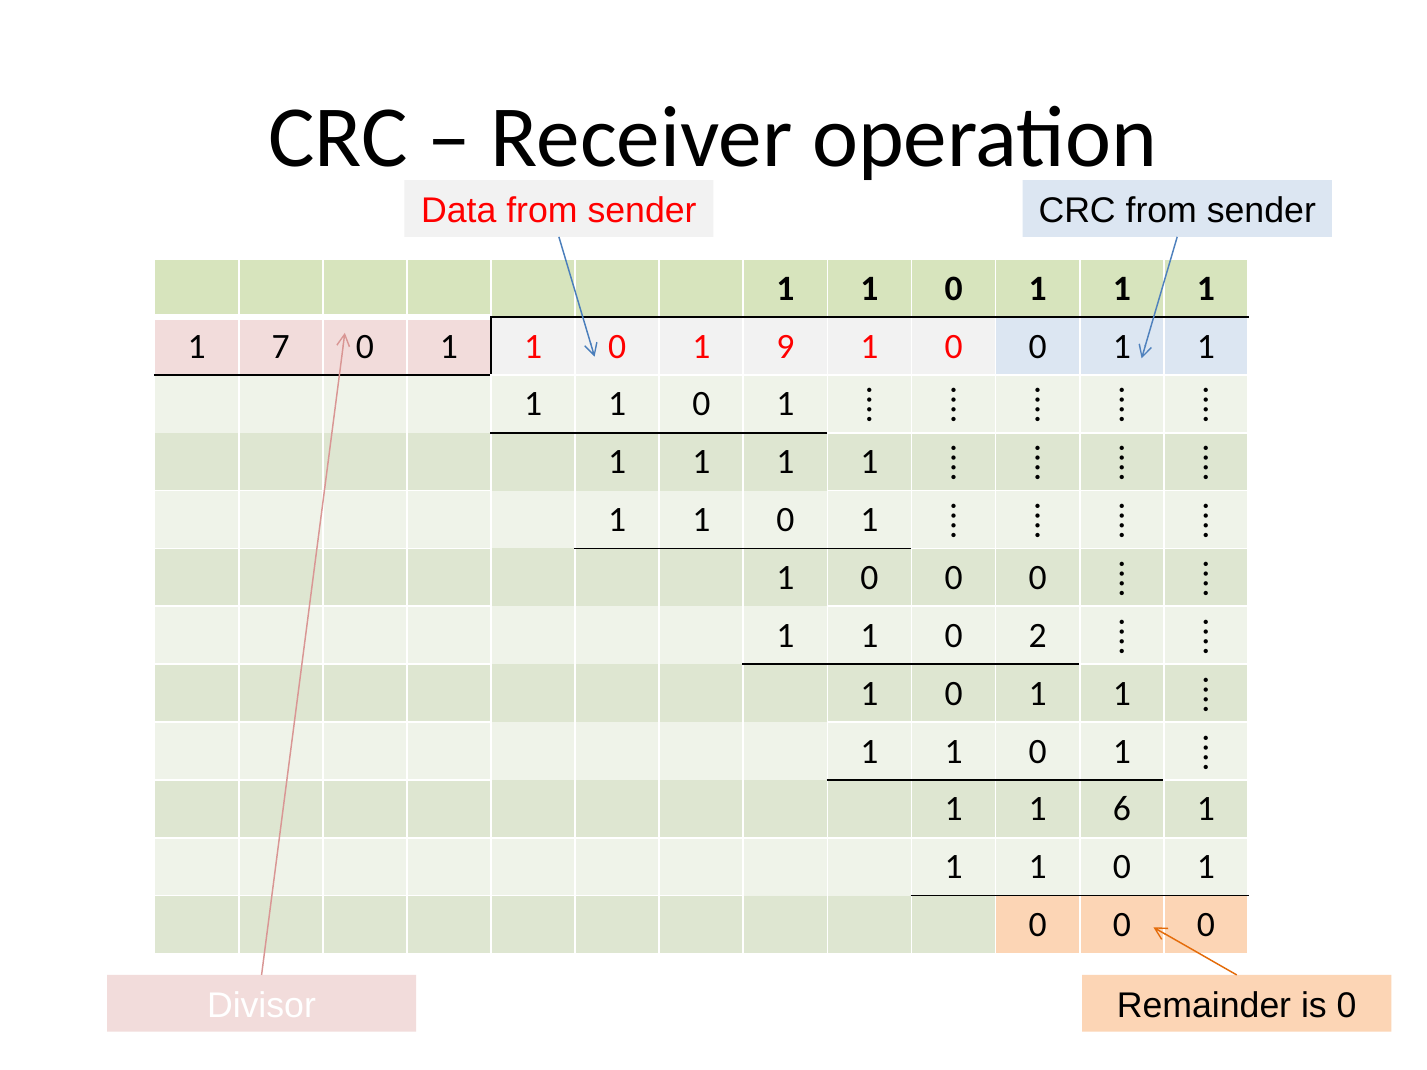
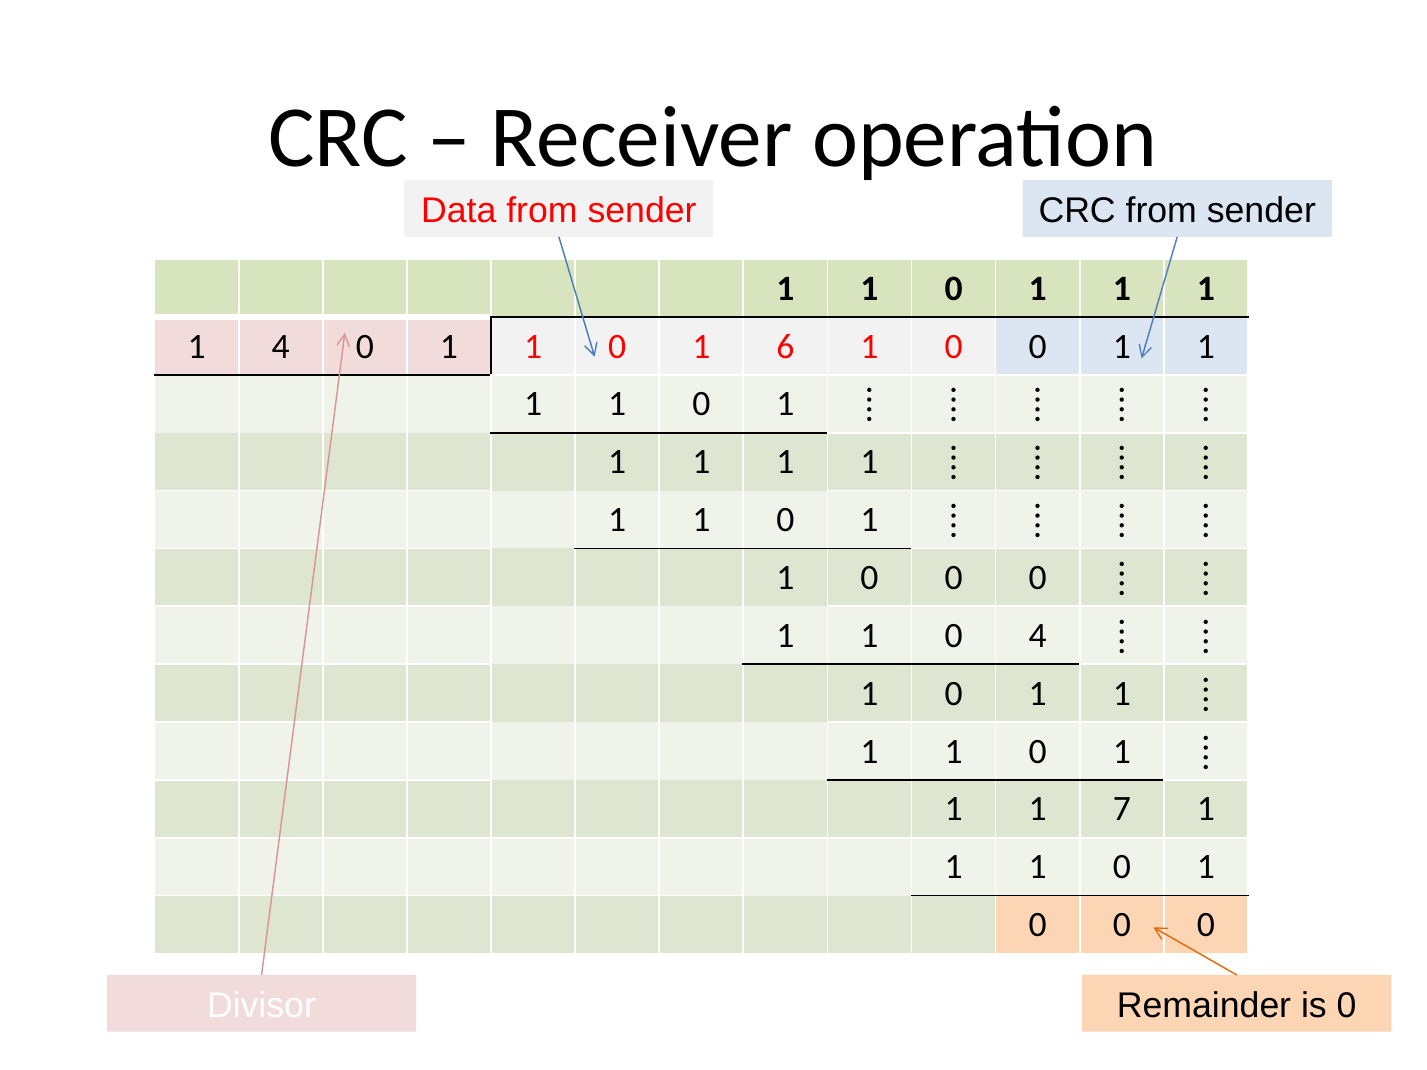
1 7: 7 -> 4
9: 9 -> 6
0 2: 2 -> 4
6: 6 -> 7
